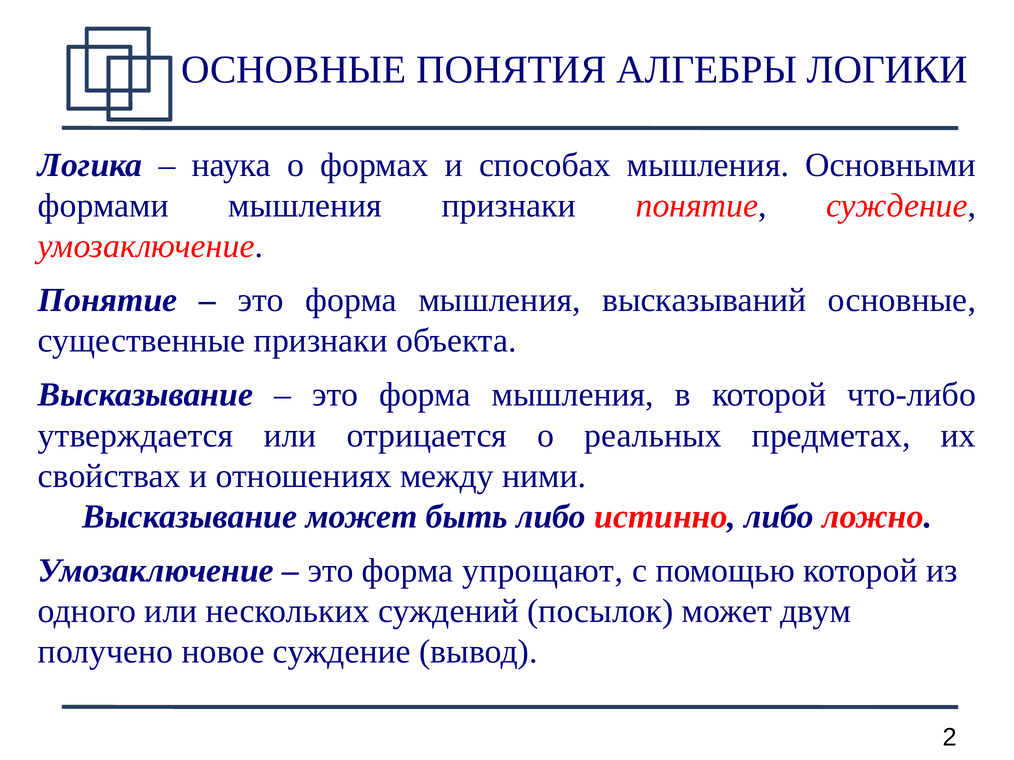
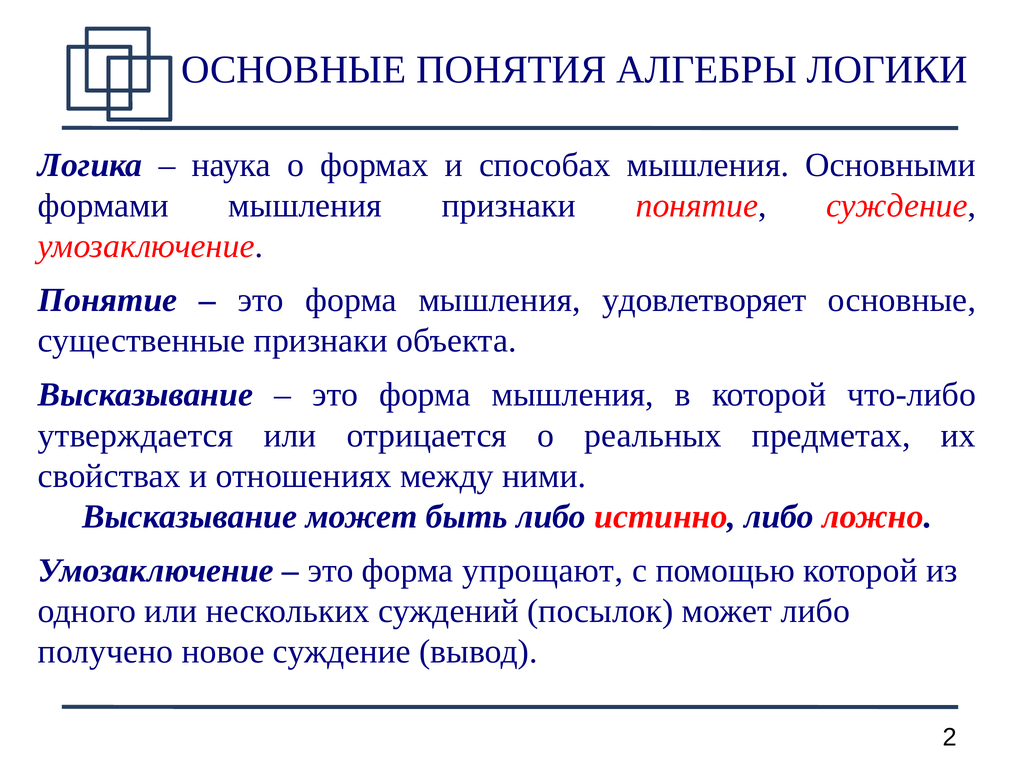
высказываний: высказываний -> удовлетворяет
может двум: двум -> либо
